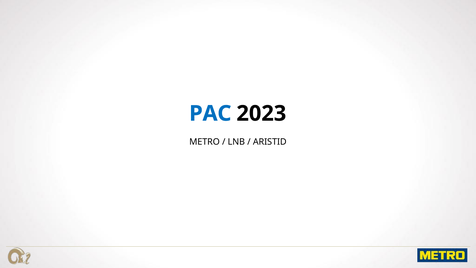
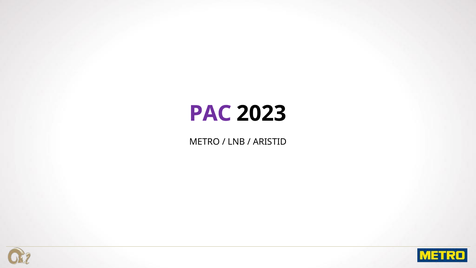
PAC colour: blue -> purple
